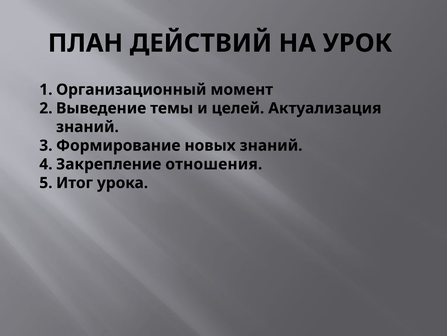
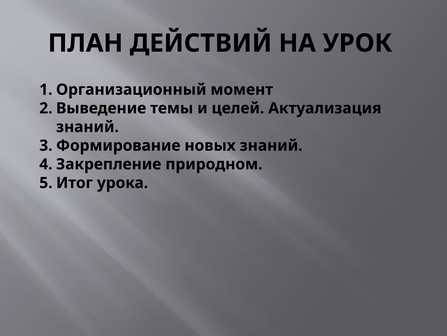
отношения: отношения -> природном
